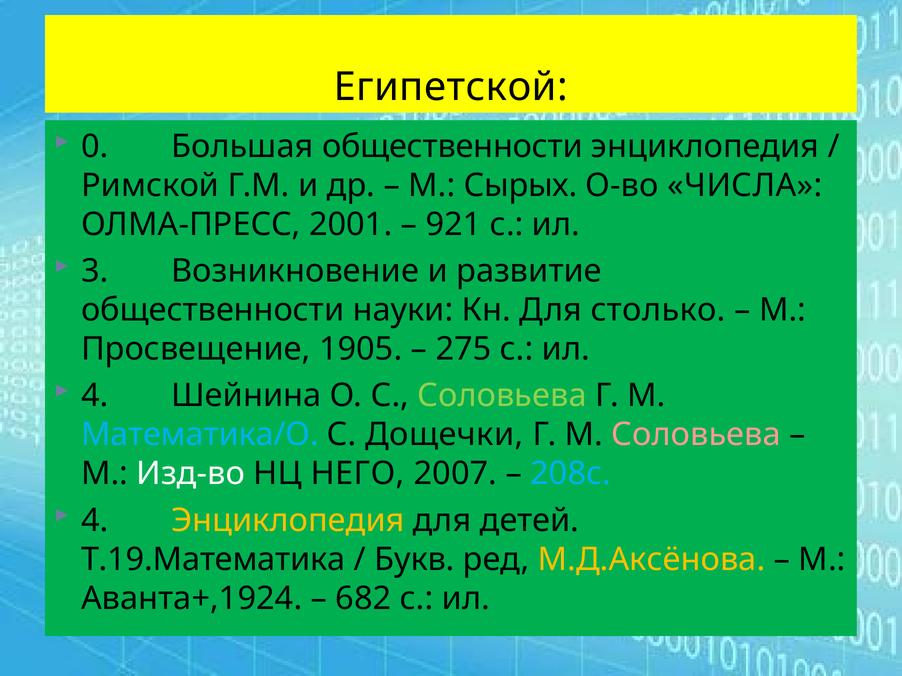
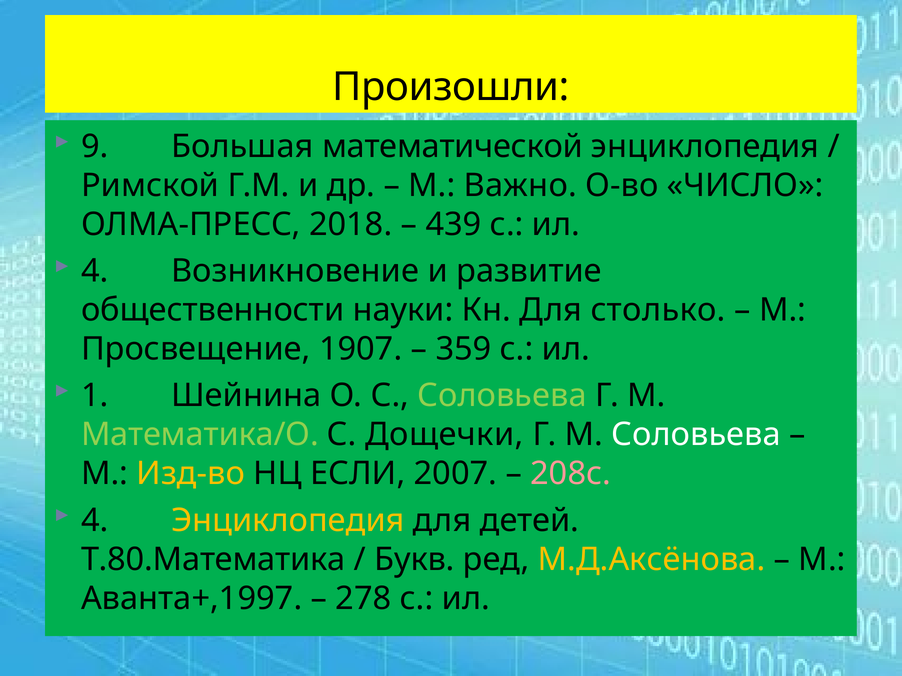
Египетской: Египетской -> Произошли
0: 0 -> 9
Большая общественности: общественности -> математической
Сырых: Сырых -> Важно
ЧИСЛА: ЧИСЛА -> ЧИСЛО
2001: 2001 -> 2018
921: 921 -> 439
3 at (95, 271): 3 -> 4
1905: 1905 -> 1907
275: 275 -> 359
4 at (95, 396): 4 -> 1
Математика/О colour: light blue -> light green
Соловьева at (696, 435) colour: pink -> white
Изд-во colour: white -> yellow
НЕГО: НЕГО -> ЕСЛИ
208с colour: light blue -> pink
Т.19.Математика: Т.19.Математика -> Т.80.Математика
Аванта+,1924: Аванта+,1924 -> Аванта+,1997
682: 682 -> 278
